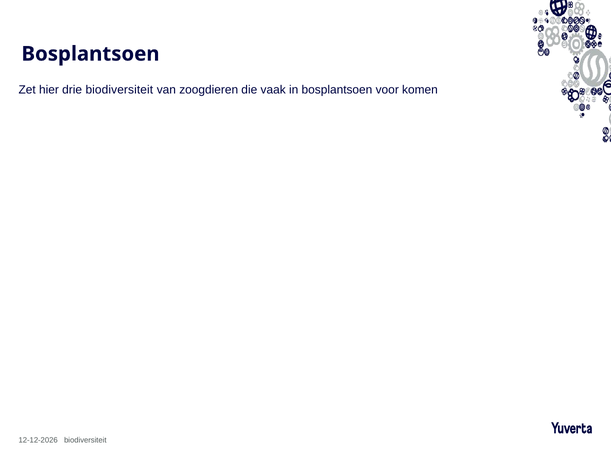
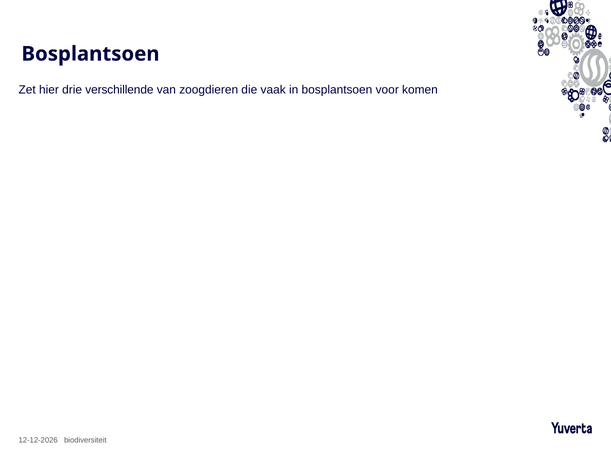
drie biodiversiteit: biodiversiteit -> verschillende
